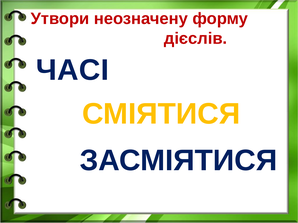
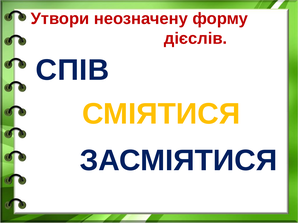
ЧАСІ: ЧАСІ -> СПІВ
